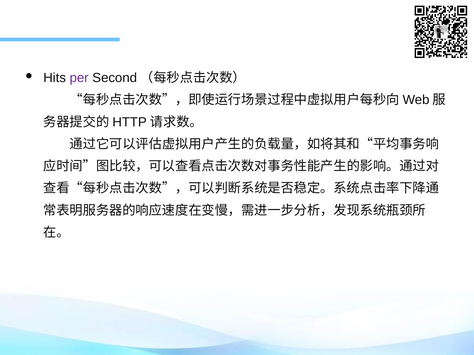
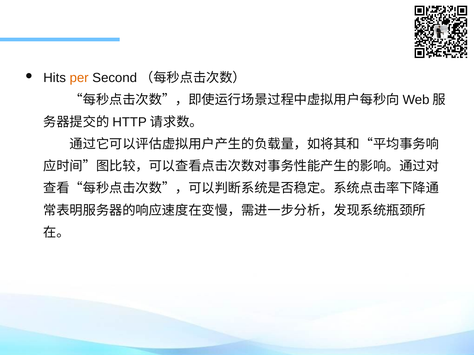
per colour: purple -> orange
